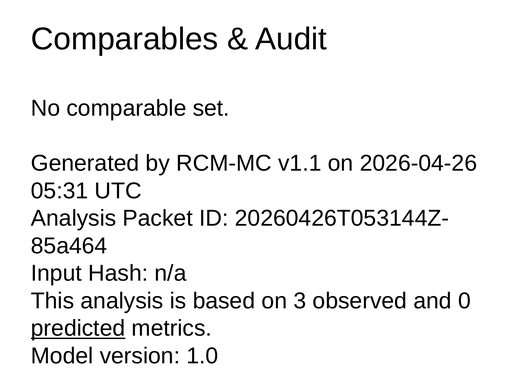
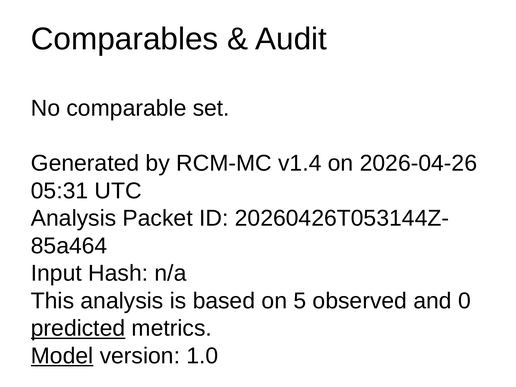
v1.1: v1.1 -> v1.4
3: 3 -> 5
Model underline: none -> present
